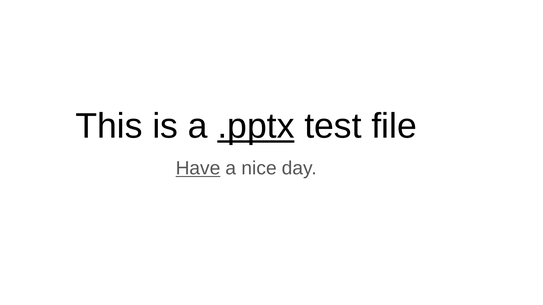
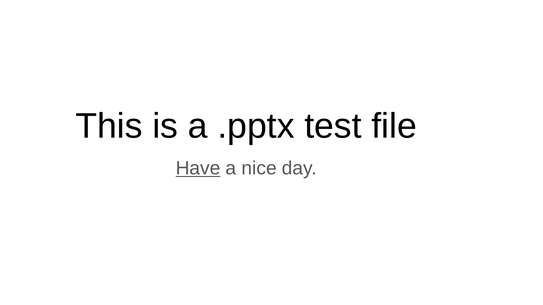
.pptx underline: present -> none
